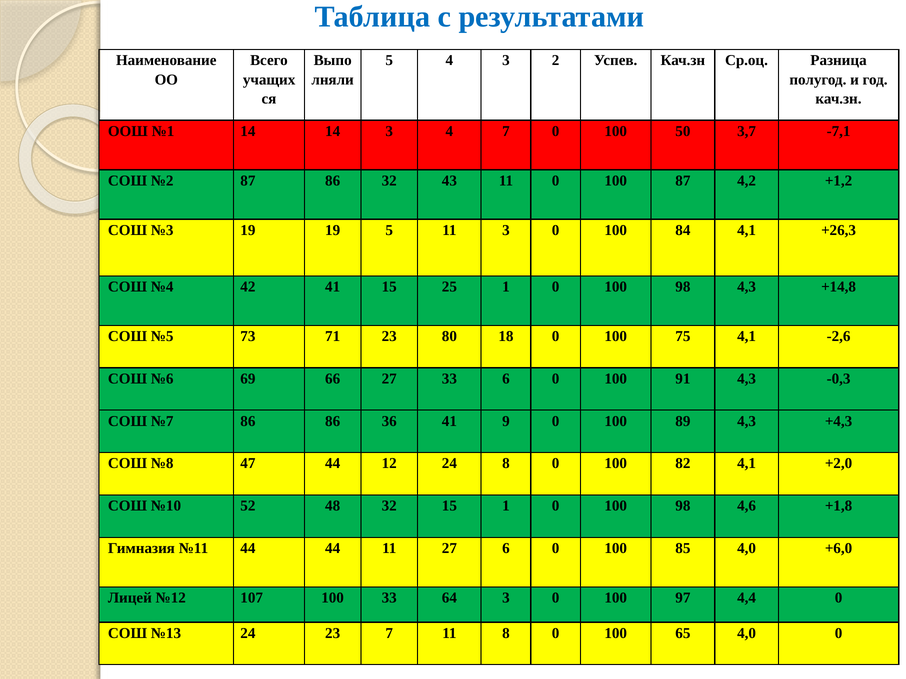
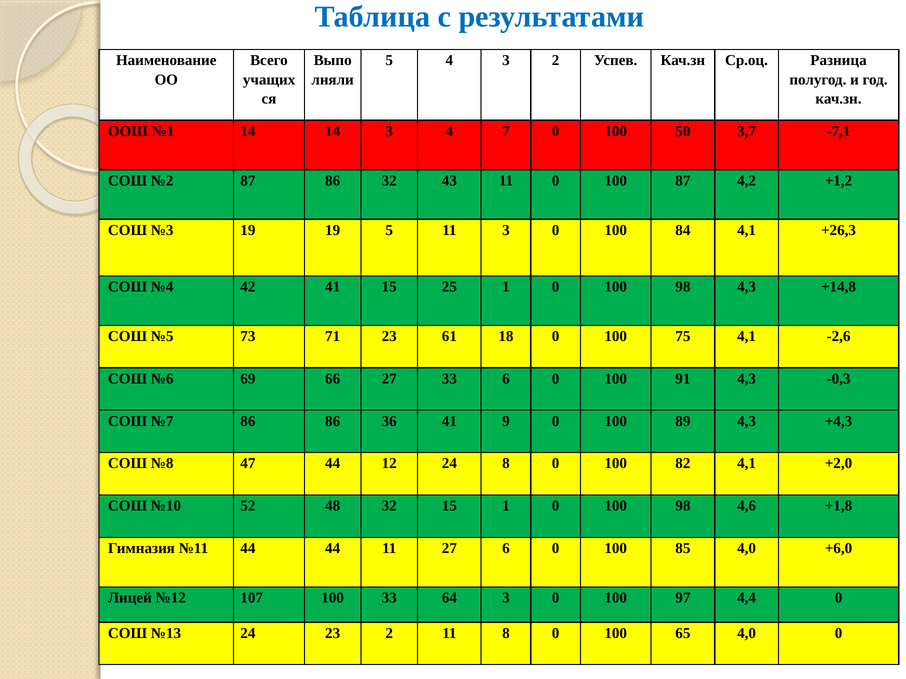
80: 80 -> 61
23 7: 7 -> 2
